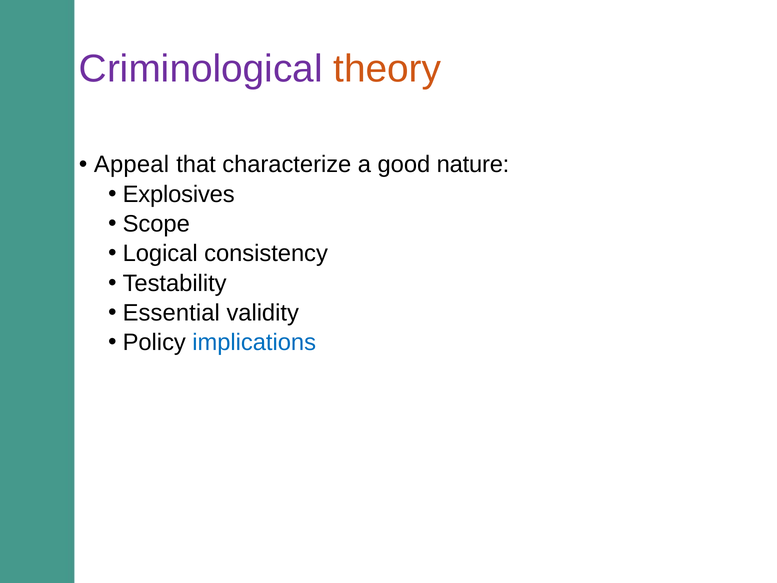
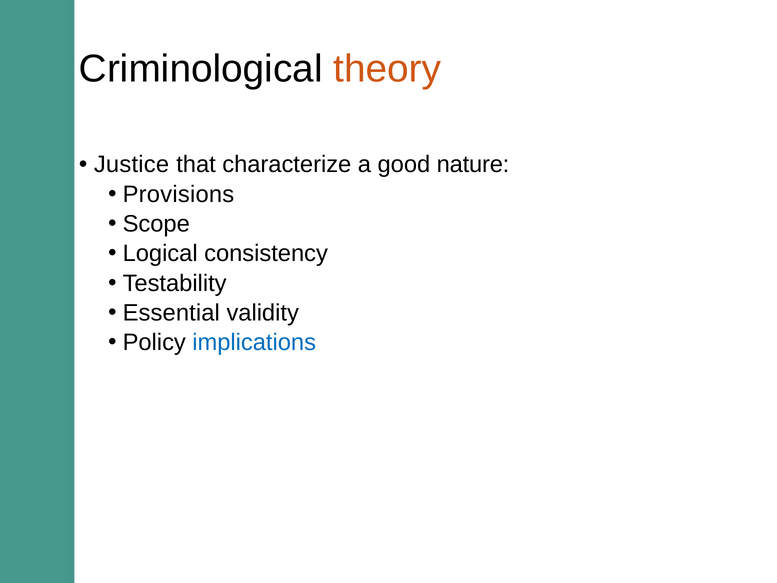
Criminological colour: purple -> black
Appeal: Appeal -> Justice
Explosives: Explosives -> Provisions
